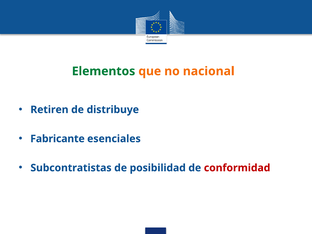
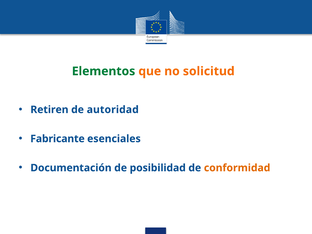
nacional: nacional -> solicitud
distribuye: distribuye -> autoridad
Subcontratistas: Subcontratistas -> Documentación
conformidad colour: red -> orange
